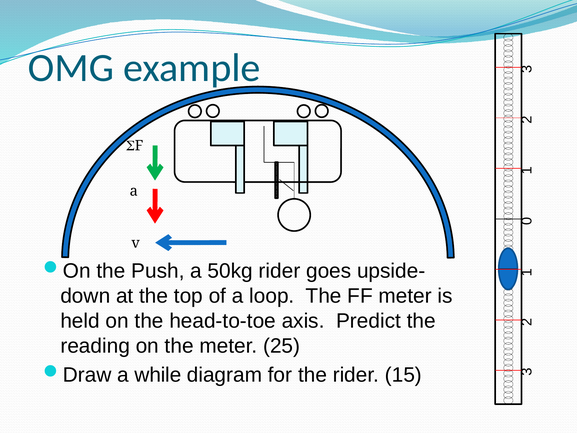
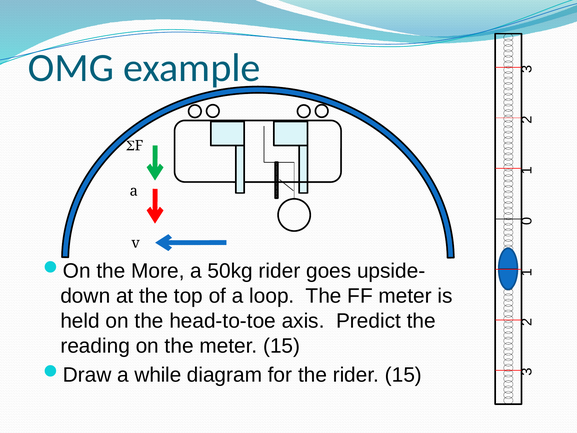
Push: Push -> More
meter 25: 25 -> 15
